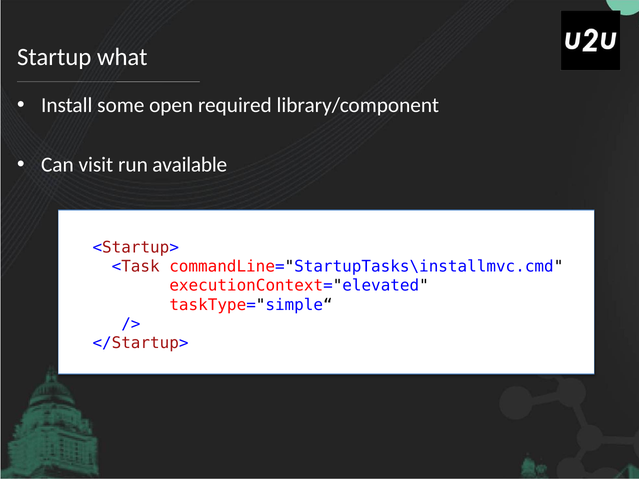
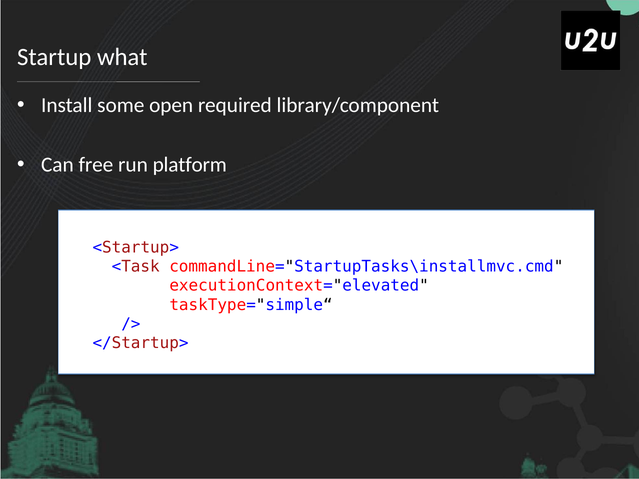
visit: visit -> free
available: available -> platform
